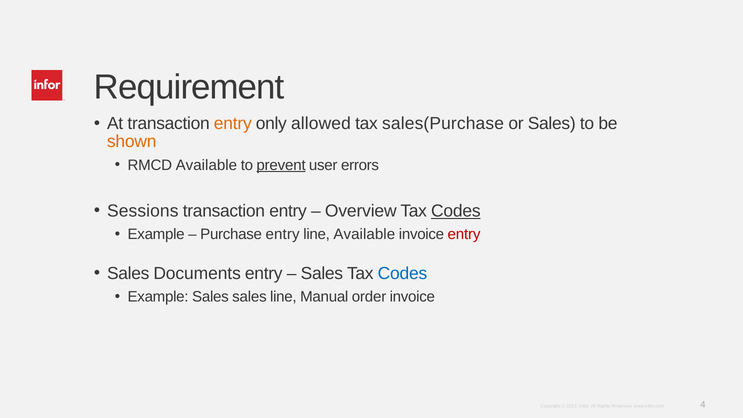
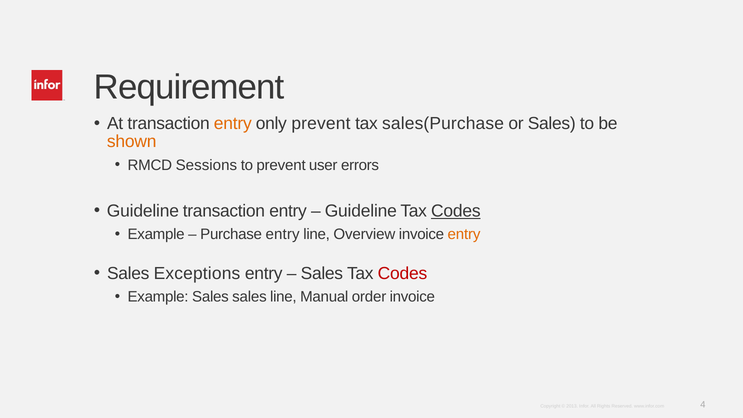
only allowed: allowed -> prevent
RMCD Available: Available -> Sessions
prevent at (281, 165) underline: present -> none
Sessions at (143, 211): Sessions -> Guideline
Overview at (361, 211): Overview -> Guideline
line Available: Available -> Overview
entry at (464, 234) colour: red -> orange
Documents: Documents -> Exceptions
Codes at (402, 273) colour: blue -> red
